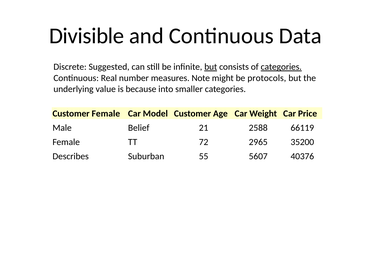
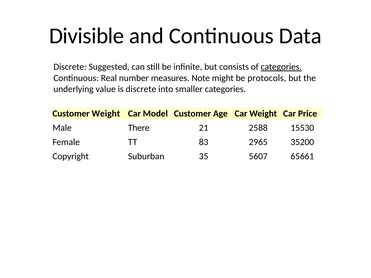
but at (211, 67) underline: present -> none
is because: because -> discrete
Customer Female: Female -> Weight
Belief: Belief -> There
66119: 66119 -> 15530
72: 72 -> 83
Describes: Describes -> Copyright
55: 55 -> 35
40376: 40376 -> 65661
